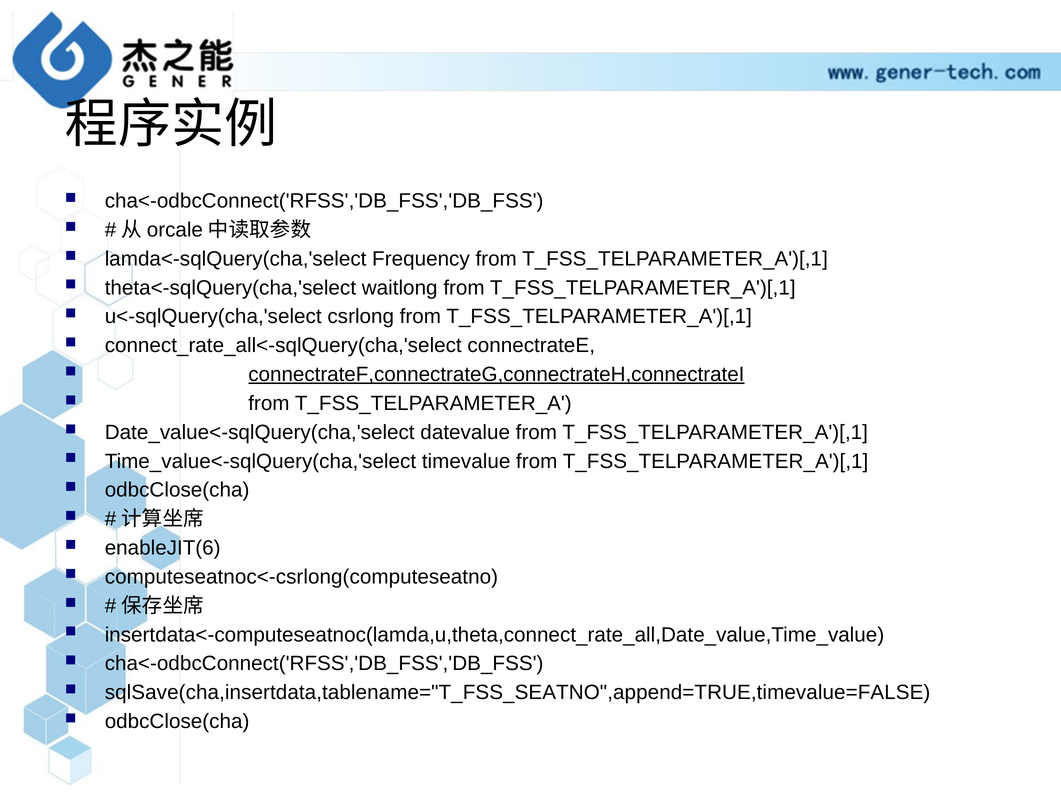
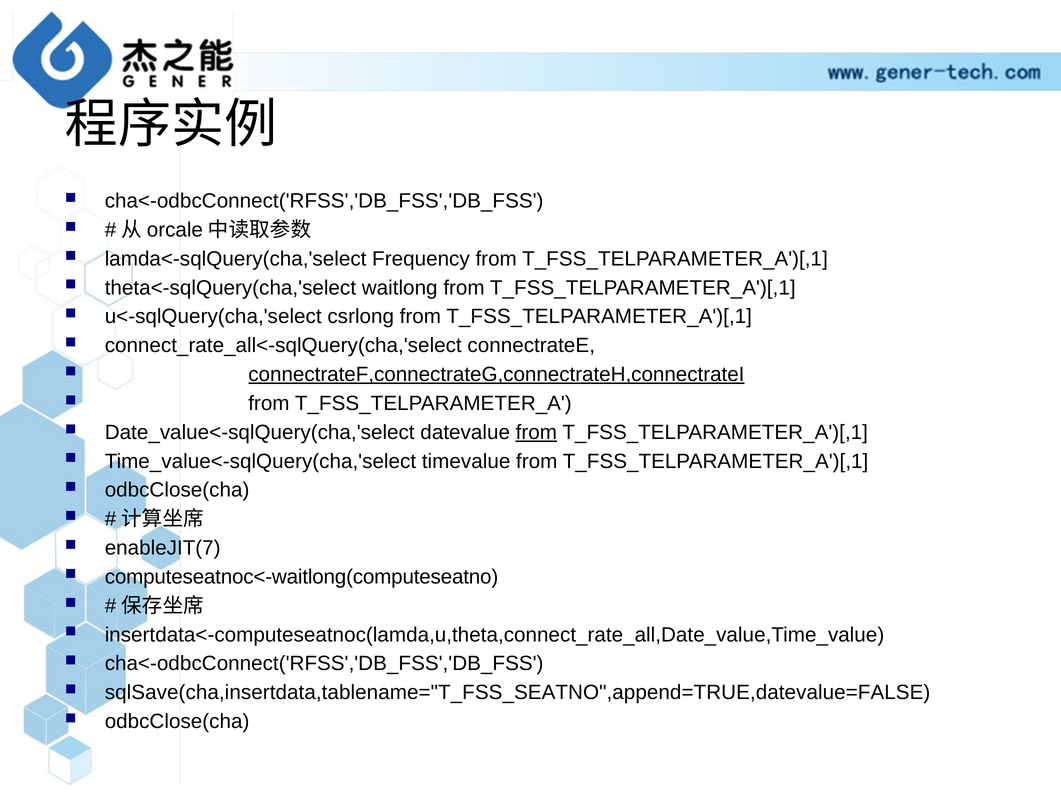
from at (536, 432) underline: none -> present
enableJIT(6: enableJIT(6 -> enableJIT(7
computeseatnoc<-csrlong(computeseatno: computeseatnoc<-csrlong(computeseatno -> computeseatnoc<-waitlong(computeseatno
sqlSave(cha,insertdata,tablename="T_FSS_SEATNO",append=TRUE,timevalue=FALSE: sqlSave(cha,insertdata,tablename="T_FSS_SEATNO",append=TRUE,timevalue=FALSE -> sqlSave(cha,insertdata,tablename="T_FSS_SEATNO",append=TRUE,datevalue=FALSE
